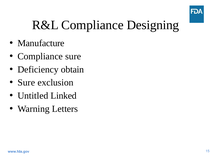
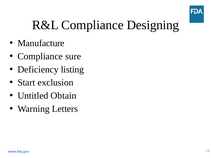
obtain: obtain -> listing
Sure at (26, 83): Sure -> Start
Linked: Linked -> Obtain
